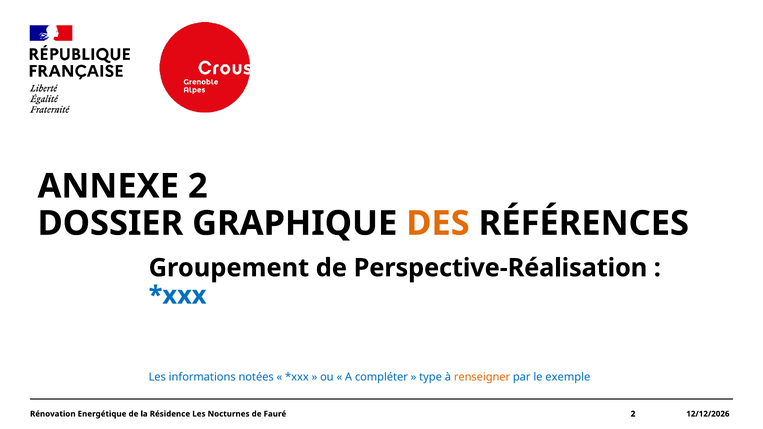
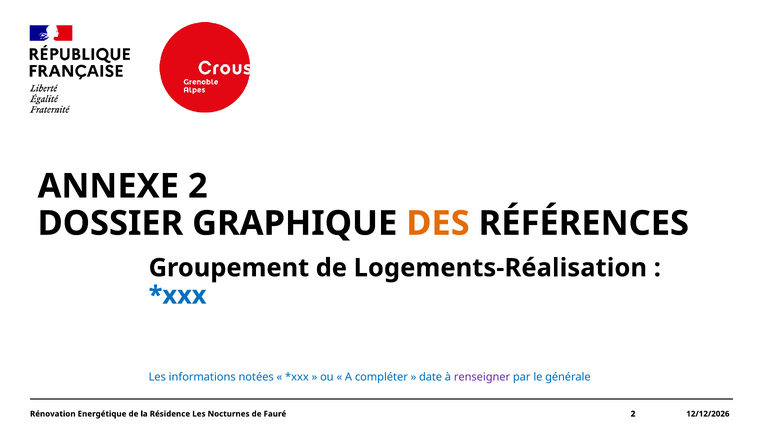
Perspective-Réalisation: Perspective-Réalisation -> Logements-Réalisation
type: type -> date
renseigner colour: orange -> purple
exemple: exemple -> générale
